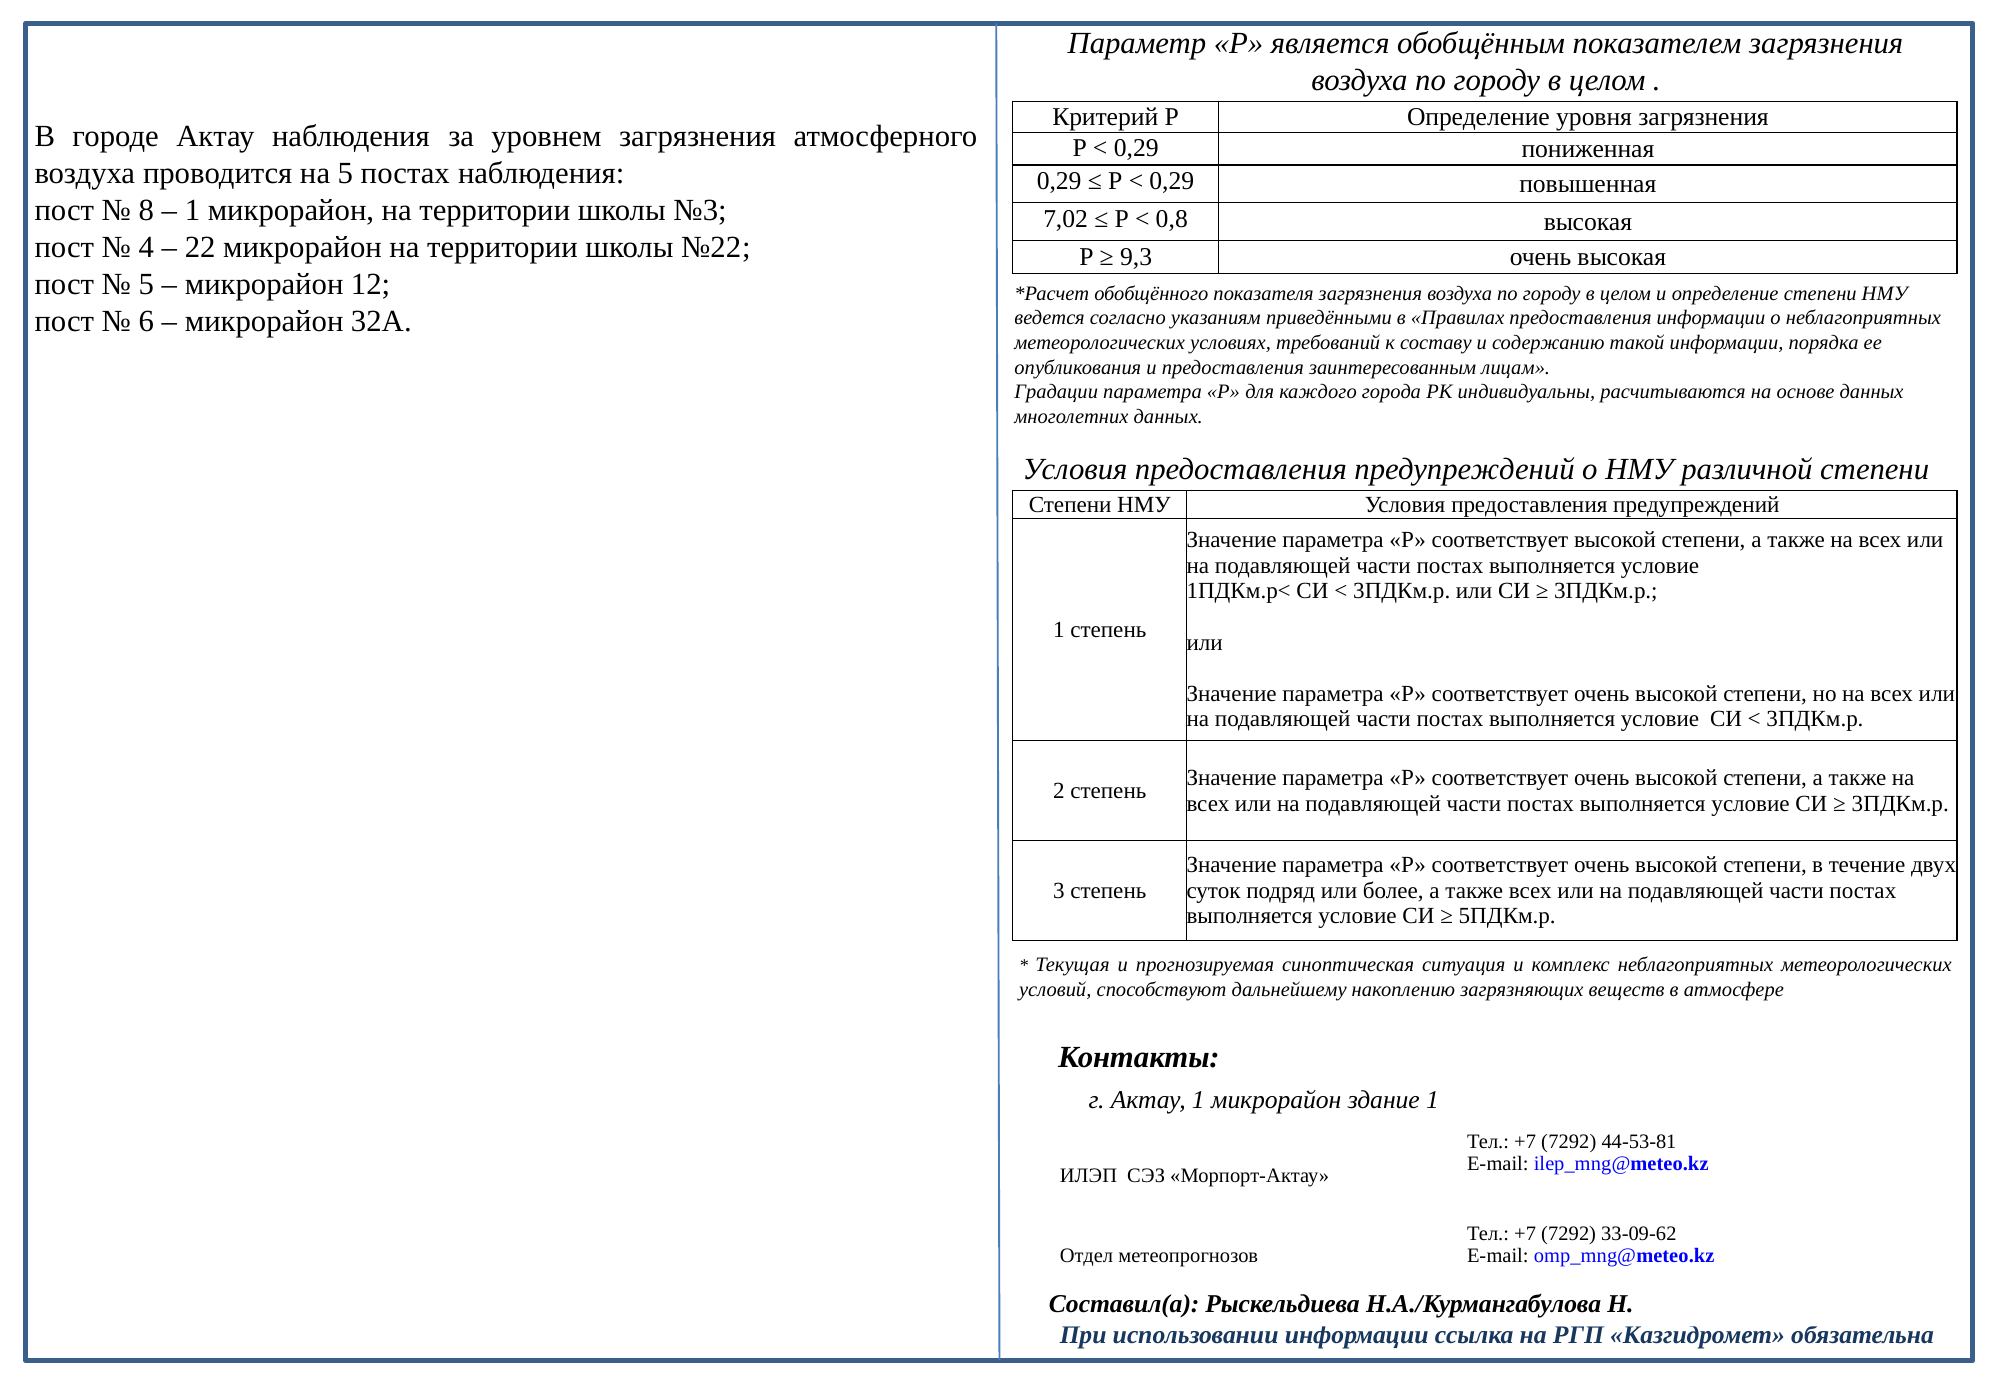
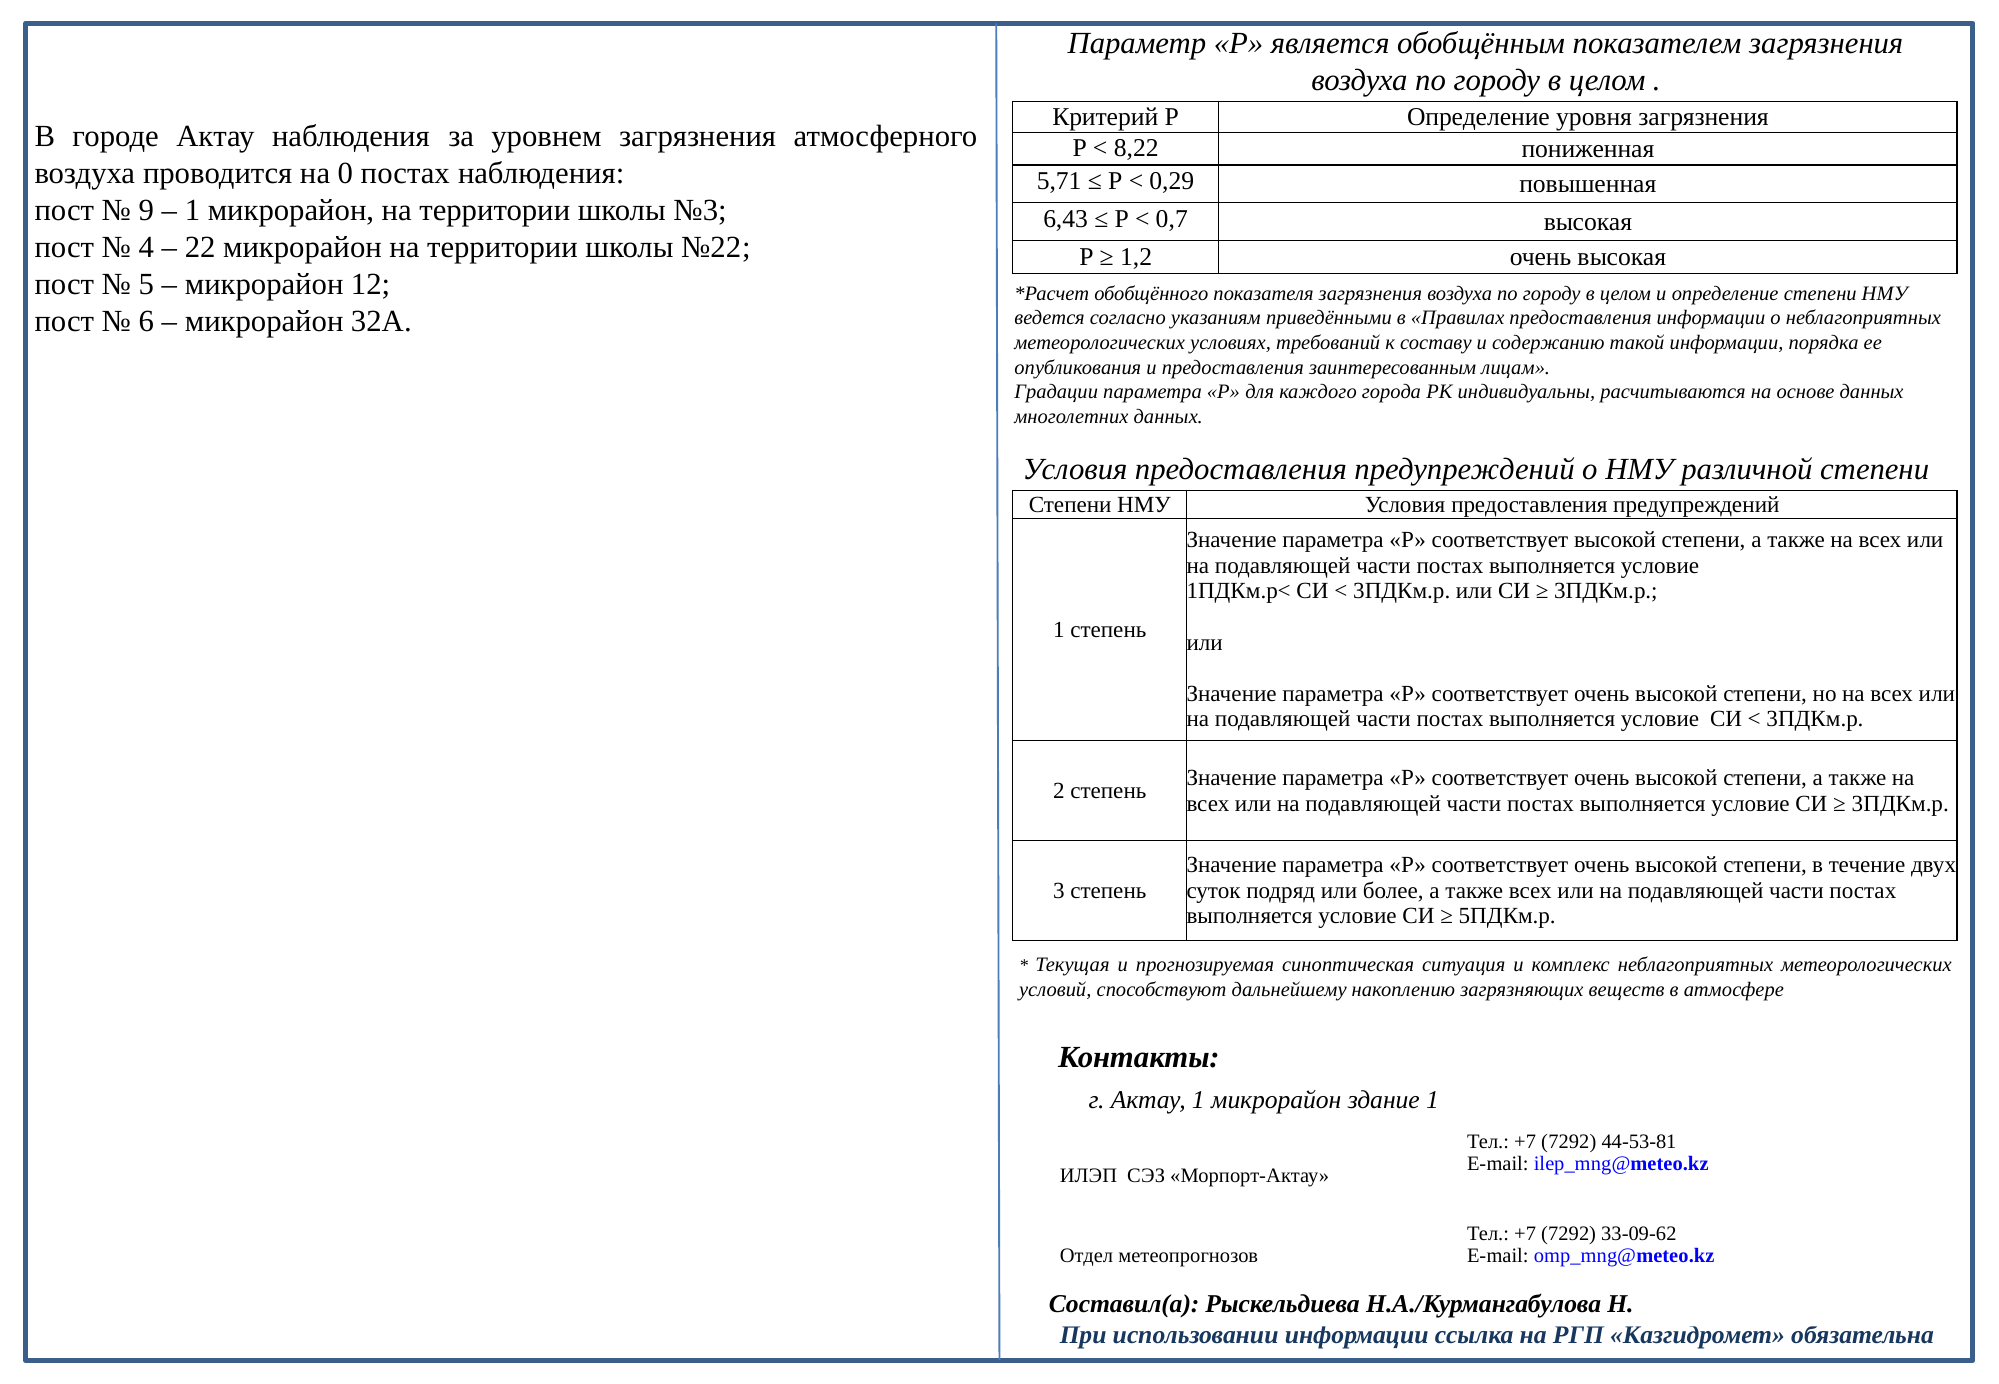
0,29 at (1136, 148): 0,29 -> 8,22
на 5: 5 -> 0
0,29 at (1059, 181): 0,29 -> 5,71
8: 8 -> 9
7,02: 7,02 -> 6,43
0,8: 0,8 -> 0,7
9,3: 9,3 -> 1,2
